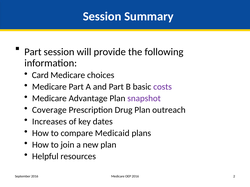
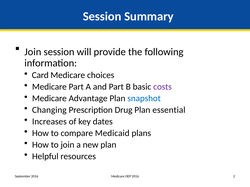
Part at (33, 52): Part -> Join
snapshot colour: purple -> blue
Coverage: Coverage -> Changing
outreach: outreach -> essential
